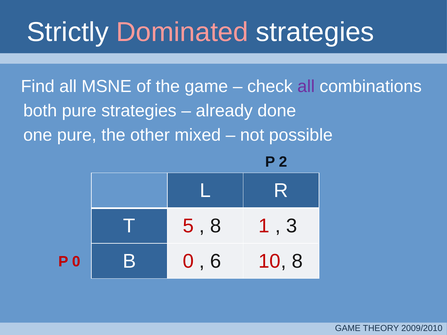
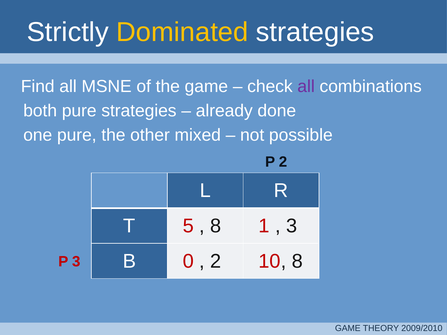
Dominated colour: pink -> yellow
6 at (216, 261): 6 -> 2
P 0: 0 -> 3
